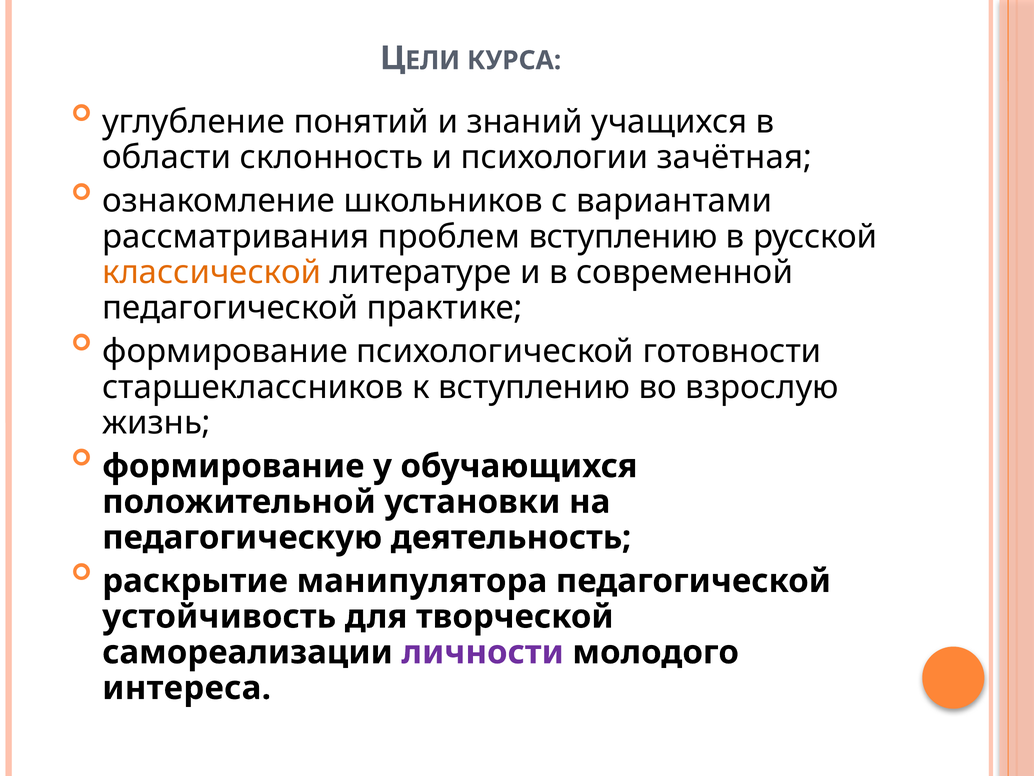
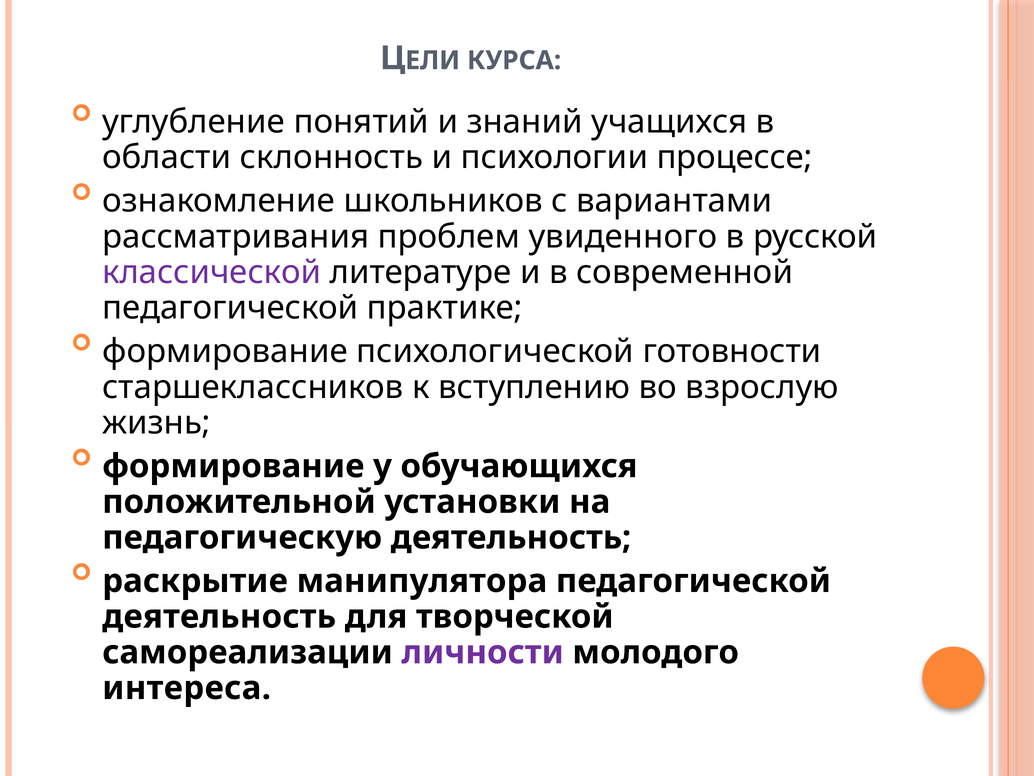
зачётная: зачётная -> процессе
проблем вступлению: вступлению -> увиденного
классической colour: orange -> purple
устойчивость at (219, 616): устойчивость -> деятельность
